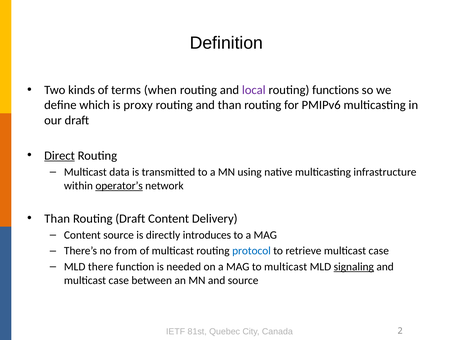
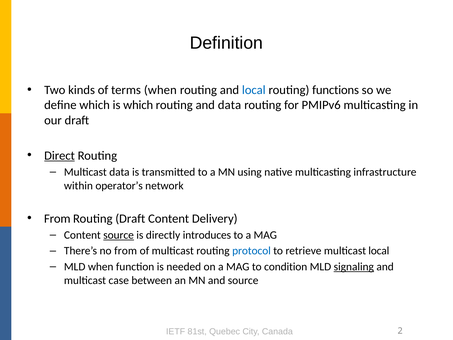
local at (254, 90) colour: purple -> blue
is proxy: proxy -> which
and than: than -> data
operator’s underline: present -> none
Than at (57, 218): Than -> From
source at (119, 235) underline: none -> present
retrieve multicast case: case -> local
MLD there: there -> when
to multicast: multicast -> condition
